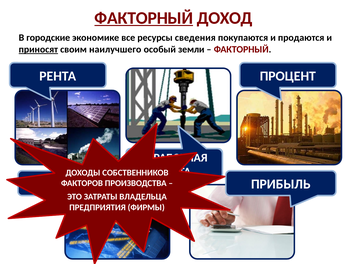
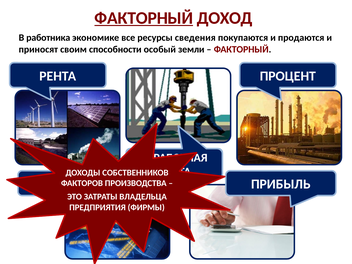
городские: городские -> работника
приносят underline: present -> none
своим наилучшего: наилучшего -> способности
